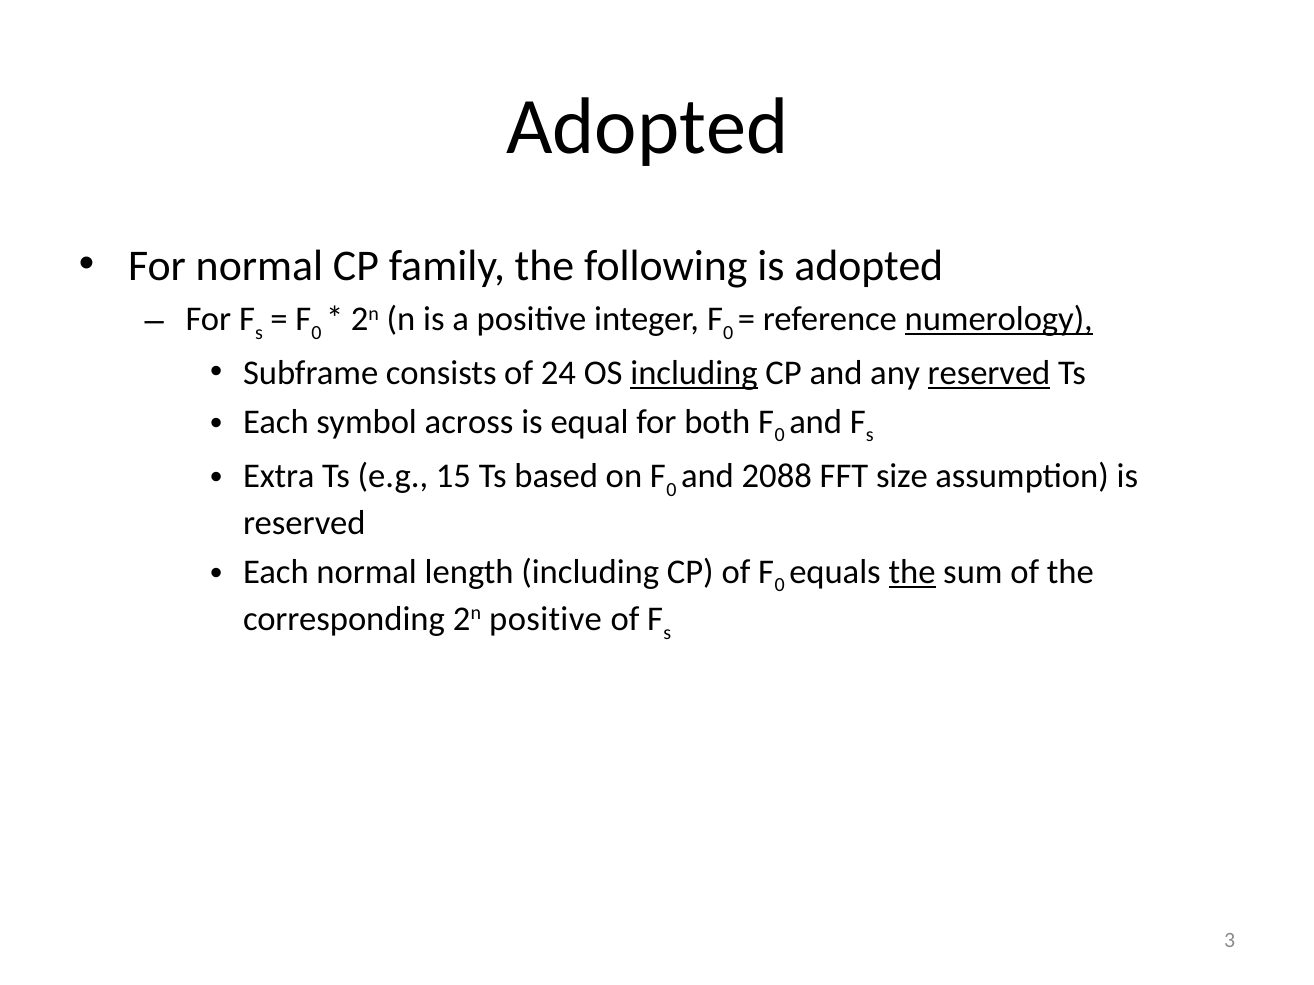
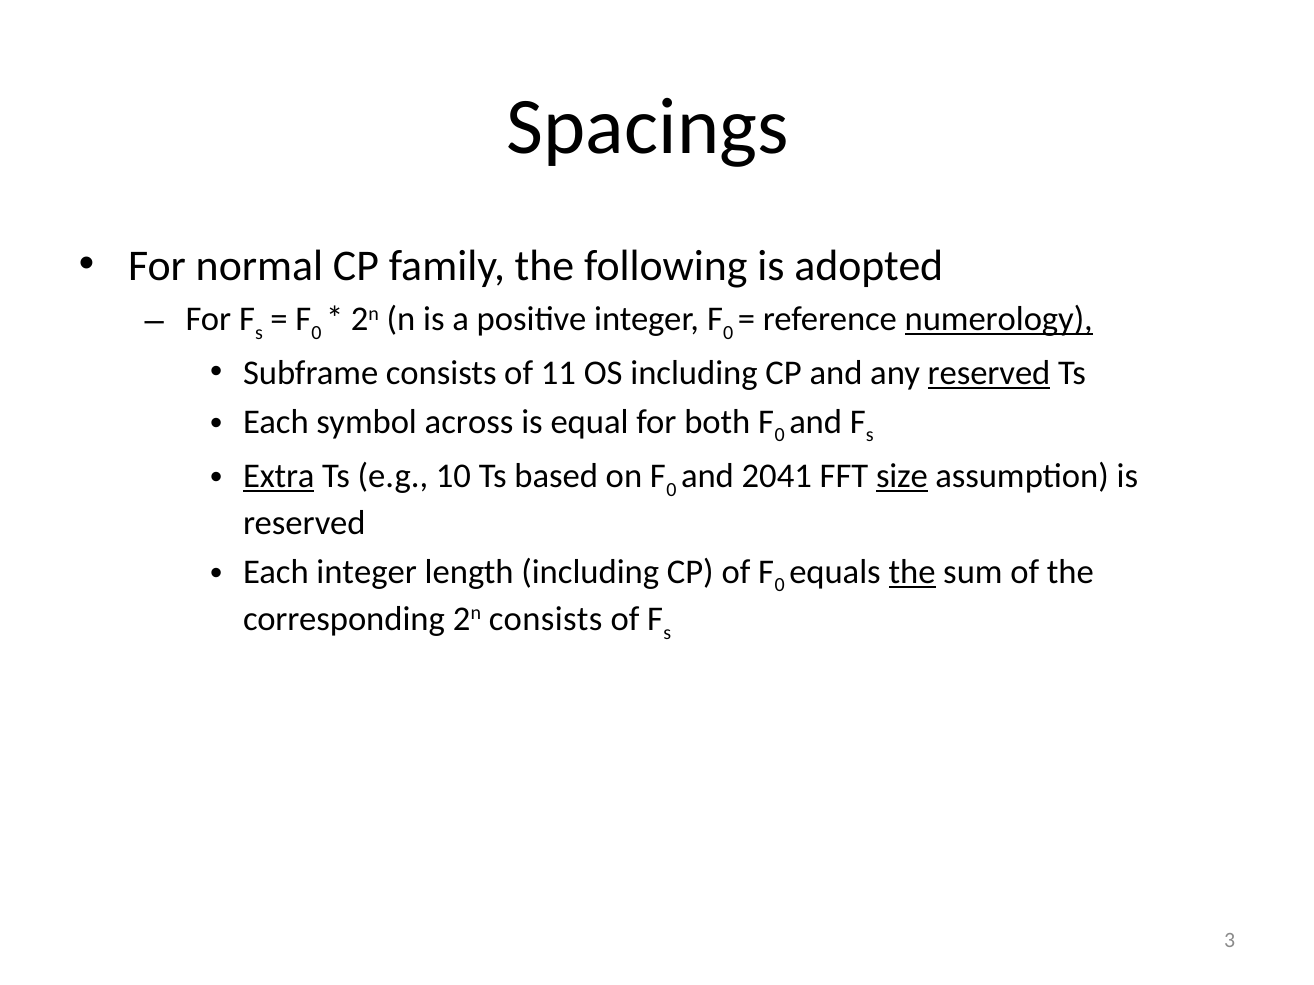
Adopted at (648, 127): Adopted -> Spacings
24: 24 -> 11
including at (694, 373) underline: present -> none
Extra underline: none -> present
15: 15 -> 10
2088: 2088 -> 2041
size underline: none -> present
Each normal: normal -> integer
2n positive: positive -> consists
